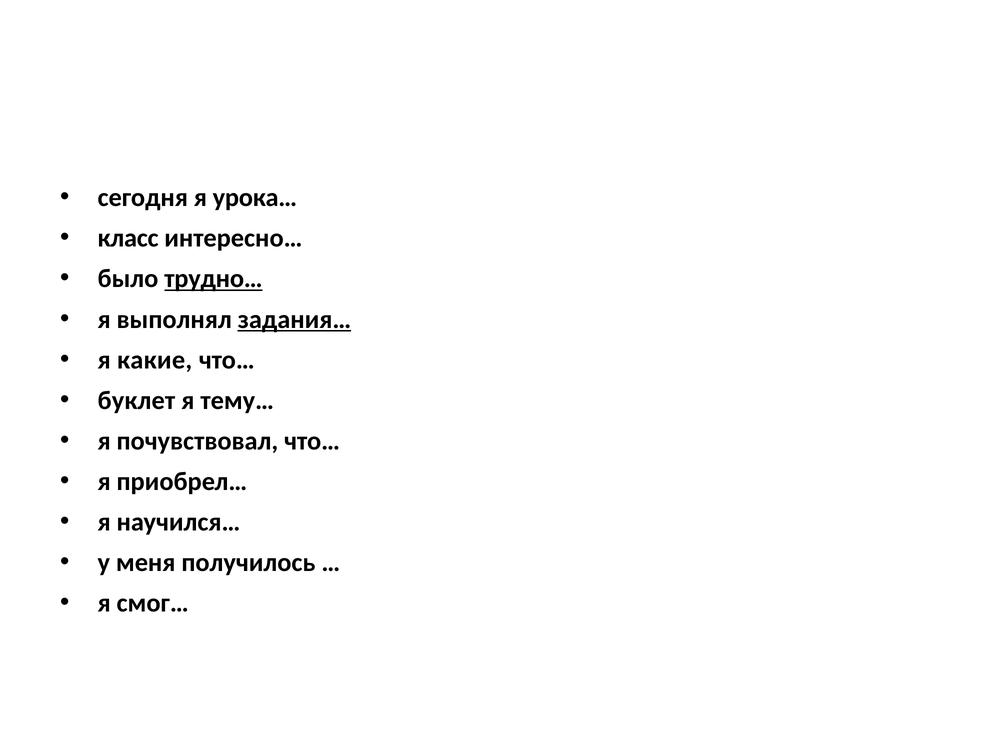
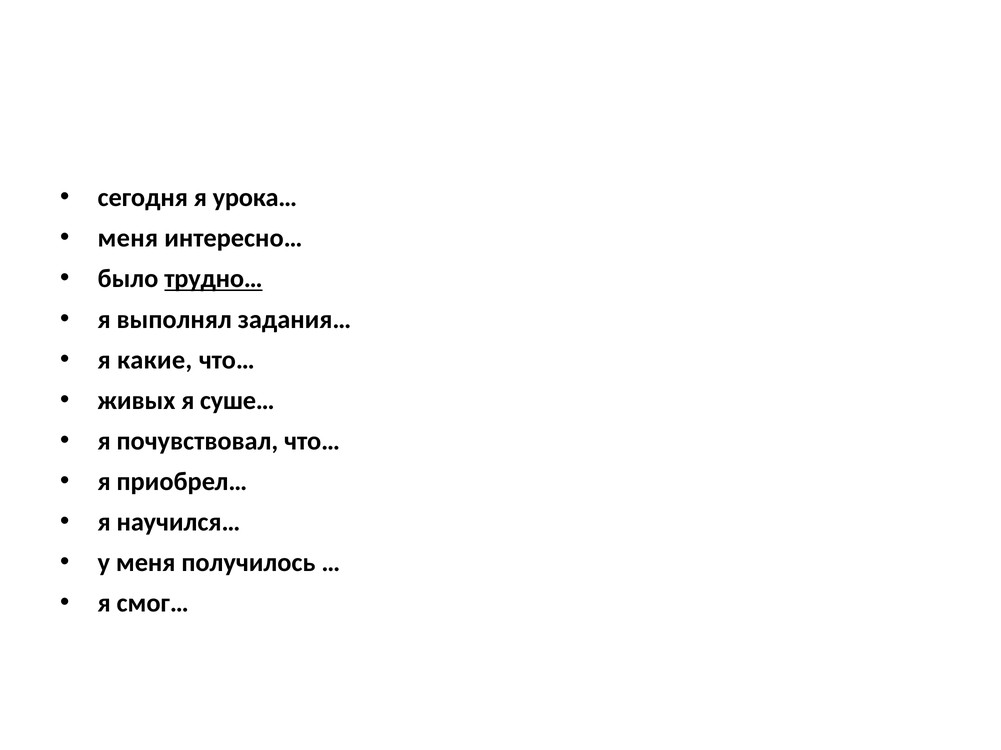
класс at (128, 238): класс -> меня
задания… underline: present -> none
буклет: буклет -> живых
тему…: тему… -> суше…
